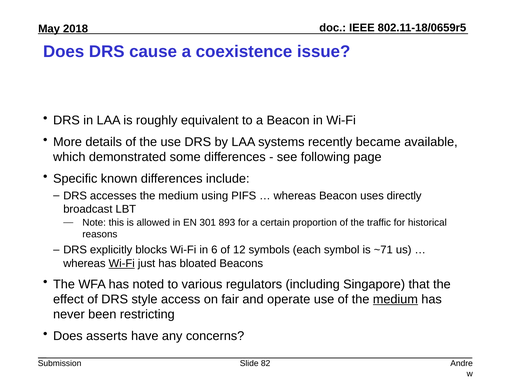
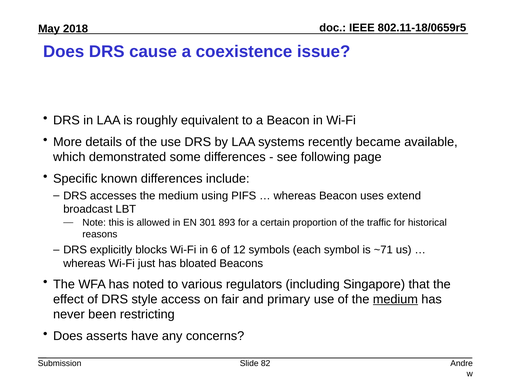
directly: directly -> extend
Wi-Fi at (122, 264) underline: present -> none
operate: operate -> primary
